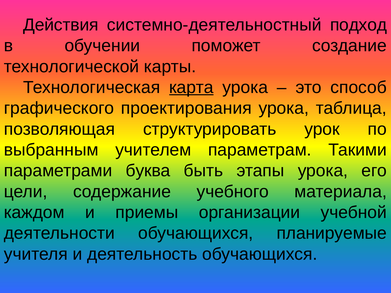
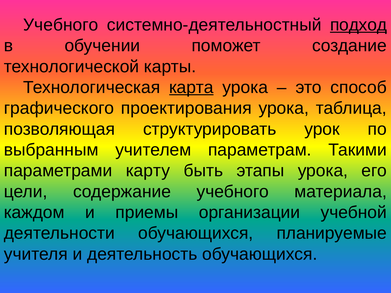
Действия at (61, 25): Действия -> Учебного
подход underline: none -> present
буква: буква -> карту
